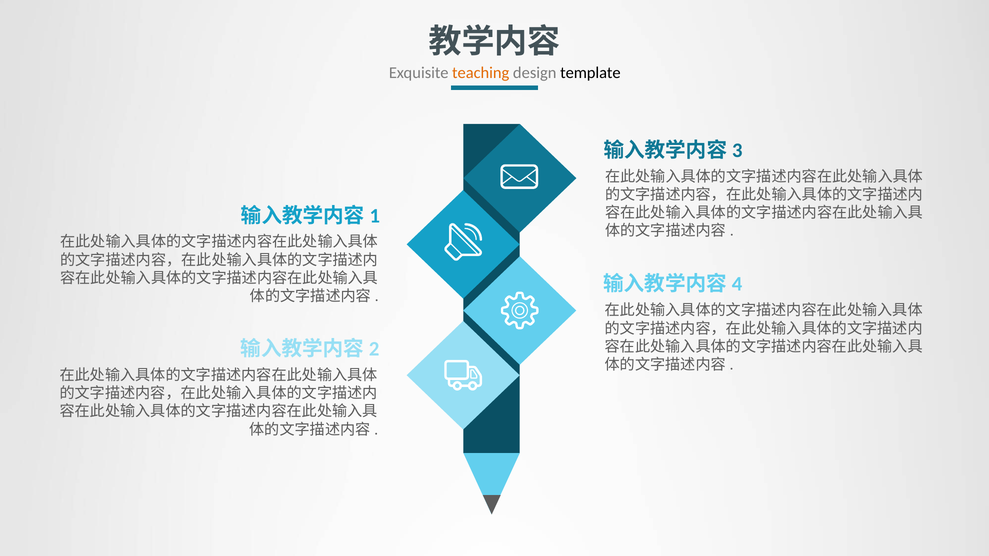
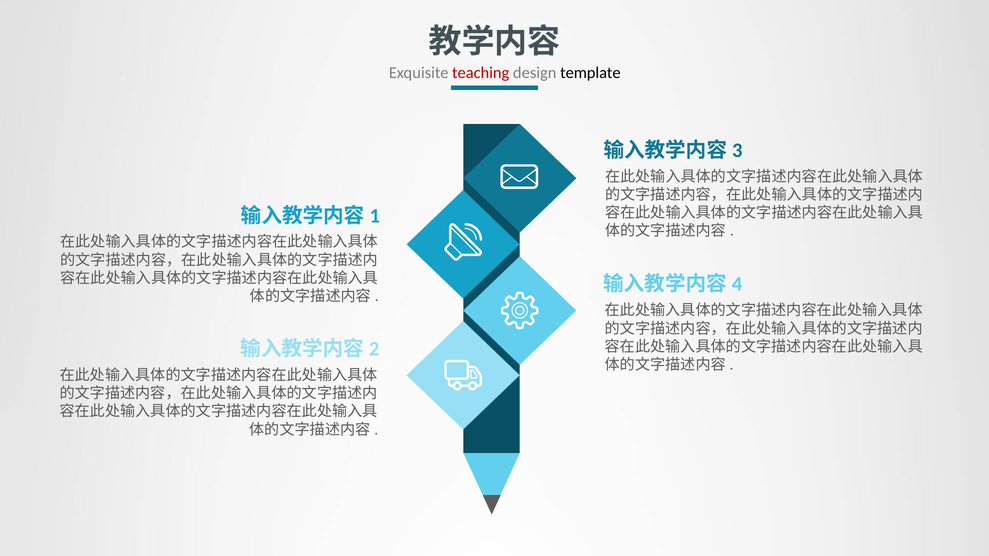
teaching colour: orange -> red
